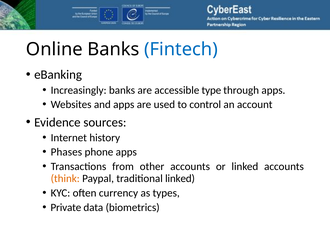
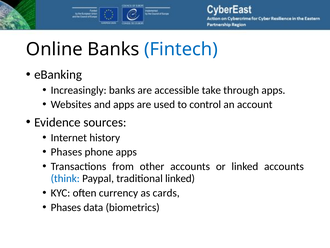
type: type -> take
think colour: orange -> blue
types: types -> cards
Private at (66, 207): Private -> Phases
